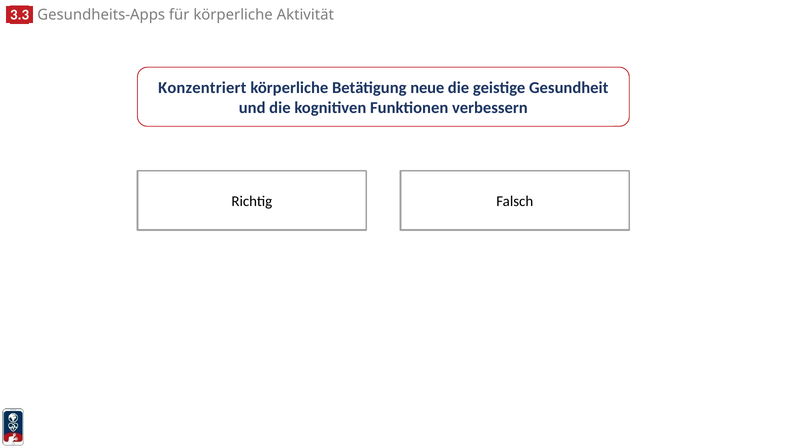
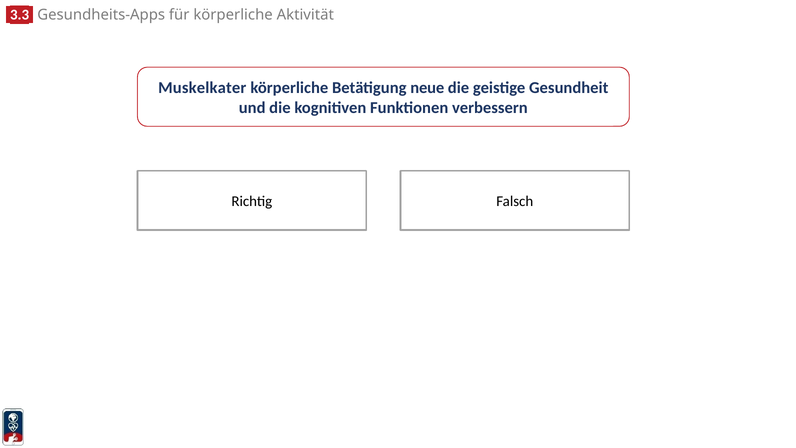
Konzentriert: Konzentriert -> Muskelkater
